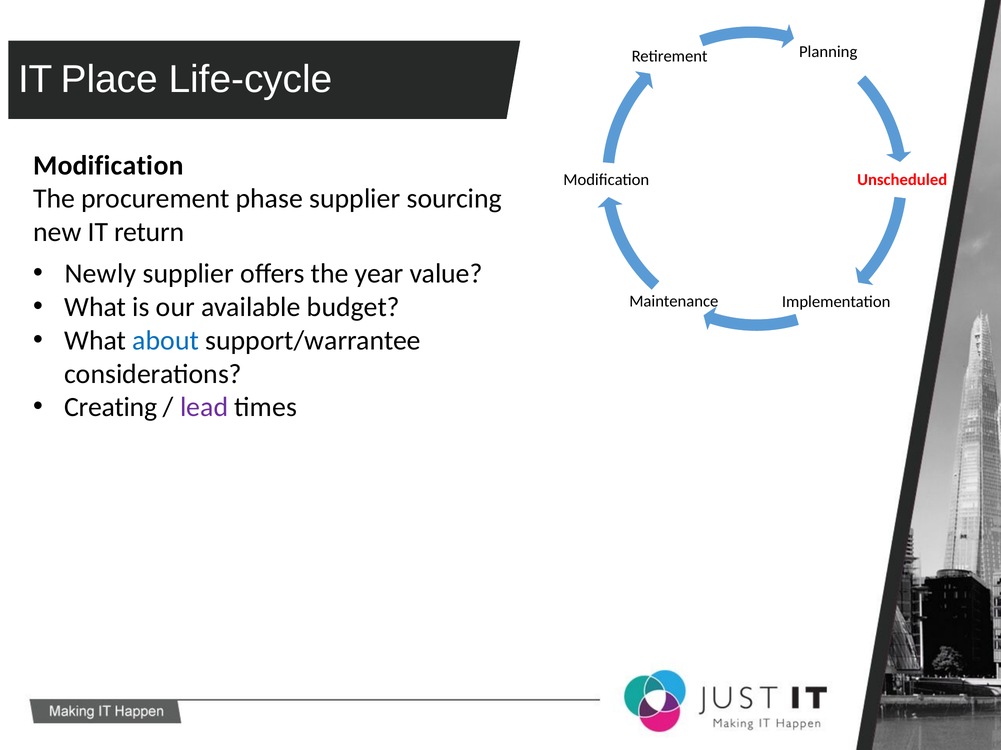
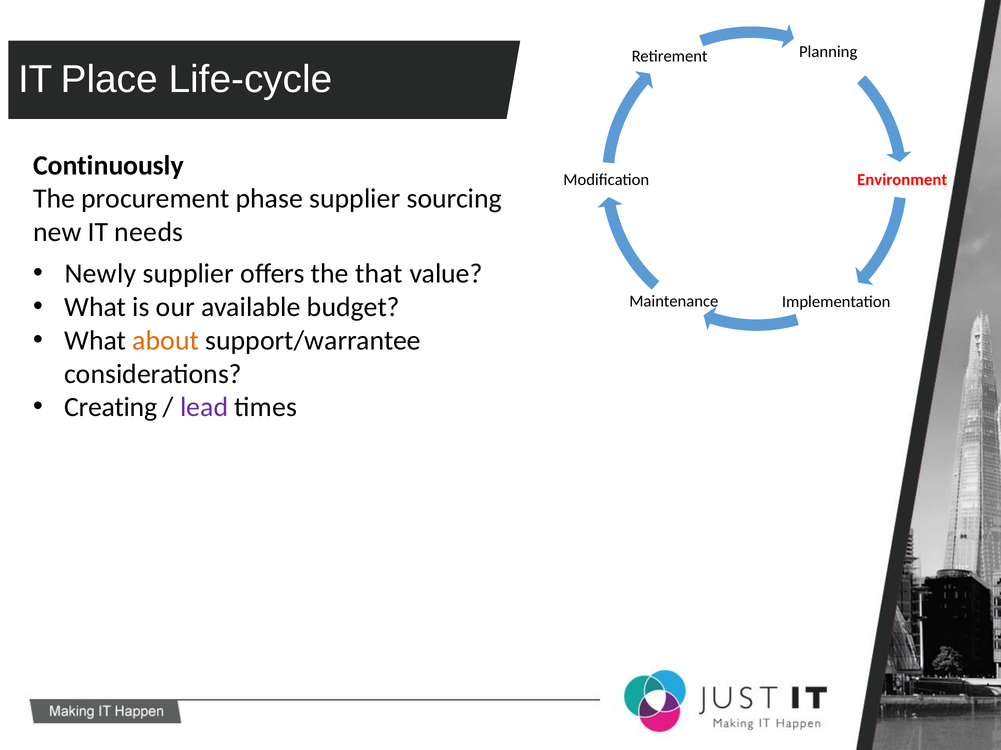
Modification at (108, 166): Modification -> Continuously
Unscheduled: Unscheduled -> Environment
return: return -> needs
year: year -> that
about colour: blue -> orange
